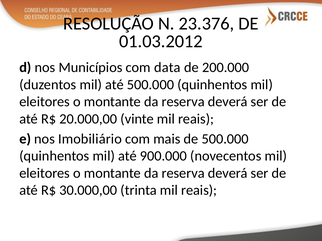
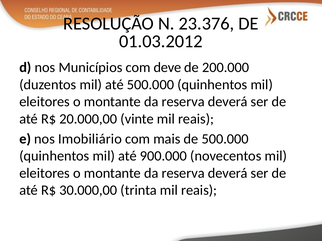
data: data -> deve
